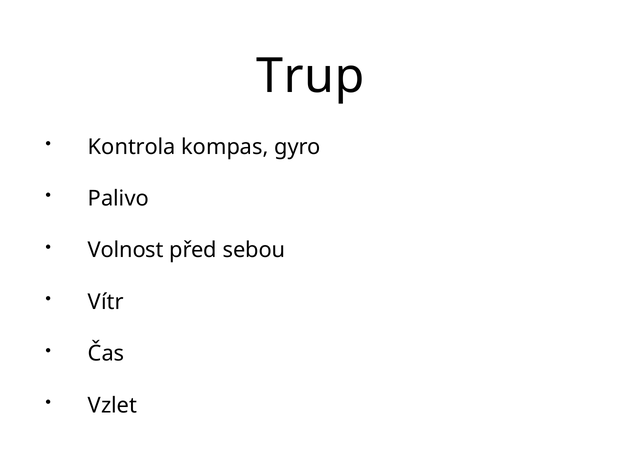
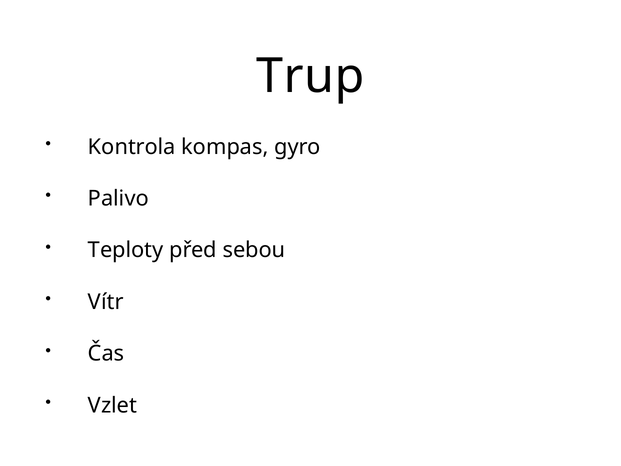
Volnost: Volnost -> Teploty
